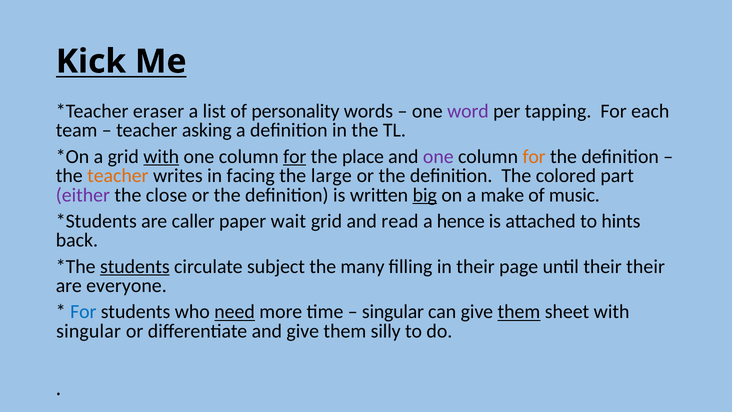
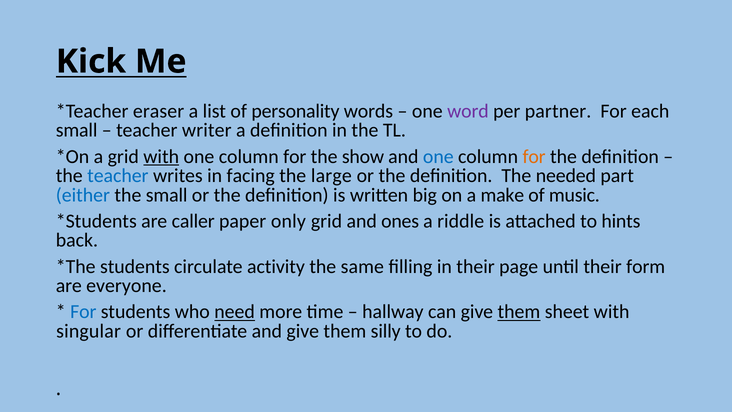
tapping: tapping -> partner
team at (77, 130): team -> small
asking: asking -> writer
for at (295, 156) underline: present -> none
place: place -> show
one at (438, 156) colour: purple -> blue
teacher at (118, 176) colour: orange -> blue
colored: colored -> needed
either colour: purple -> blue
the close: close -> small
big underline: present -> none
wait: wait -> only
read: read -> ones
hence: hence -> riddle
students at (135, 266) underline: present -> none
subject: subject -> activity
many: many -> same
their their: their -> form
singular at (393, 312): singular -> hallway
